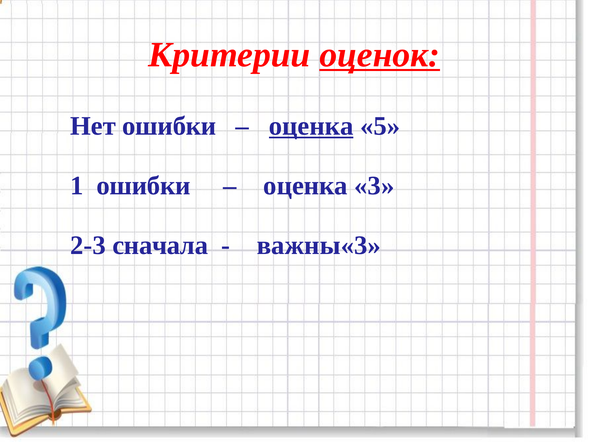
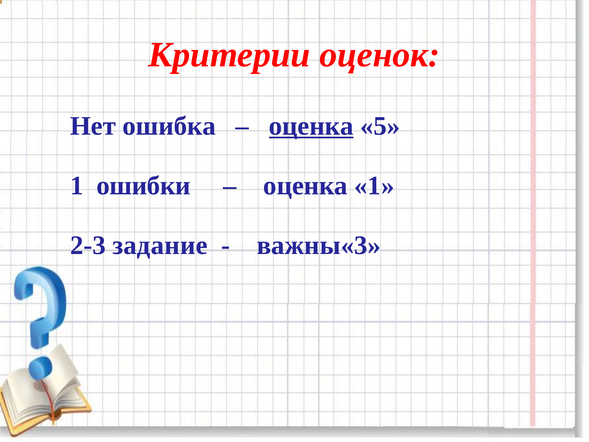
оценок underline: present -> none
Нет ошибки: ошибки -> ошибка
оценка 3: 3 -> 1
сначала: сначала -> задание
